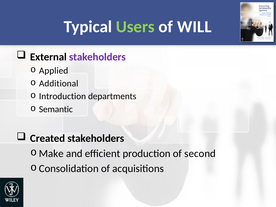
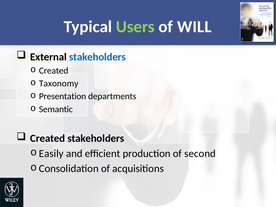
stakeholders at (97, 57) colour: purple -> blue
Applied at (54, 71): Applied -> Created
Additional: Additional -> Taxonomy
Introduction: Introduction -> Presentation
Make: Make -> Easily
